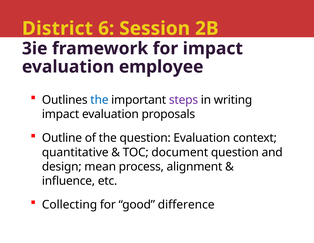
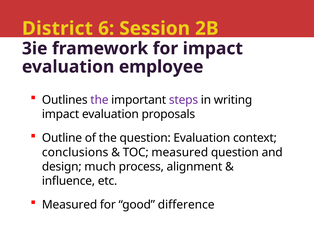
the at (99, 100) colour: blue -> purple
quantitative: quantitative -> conclusions
TOC document: document -> measured
mean: mean -> much
Collecting at (70, 204): Collecting -> Measured
